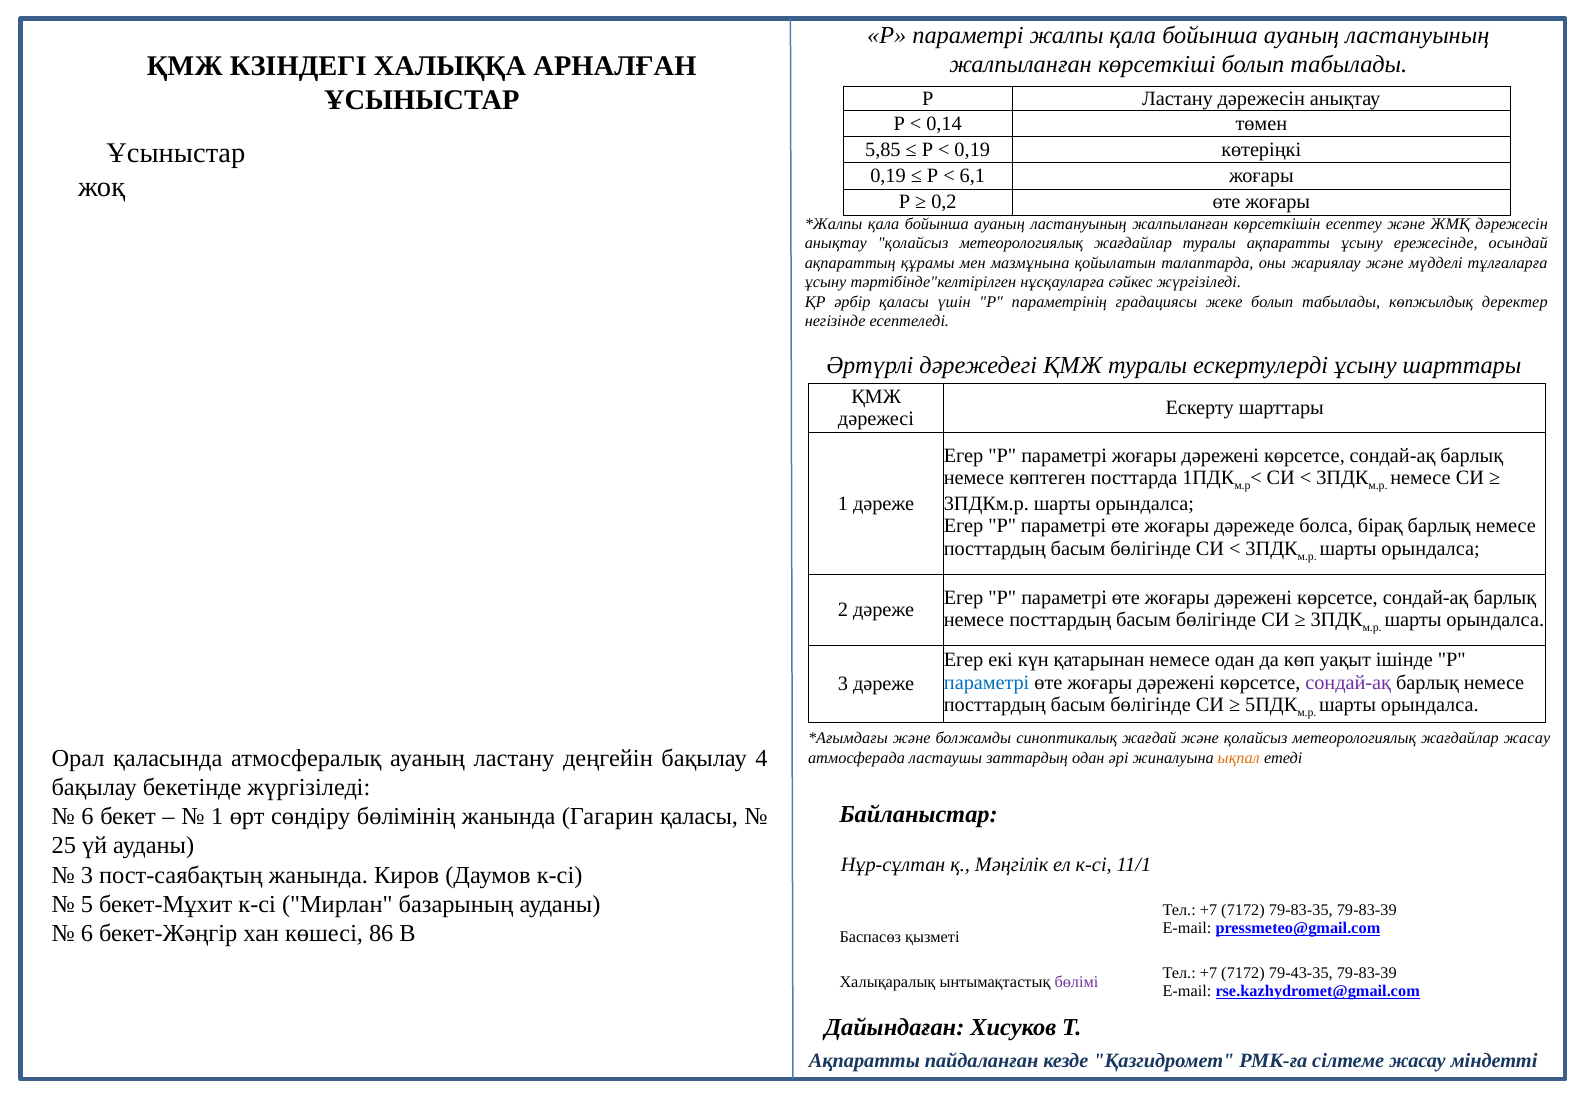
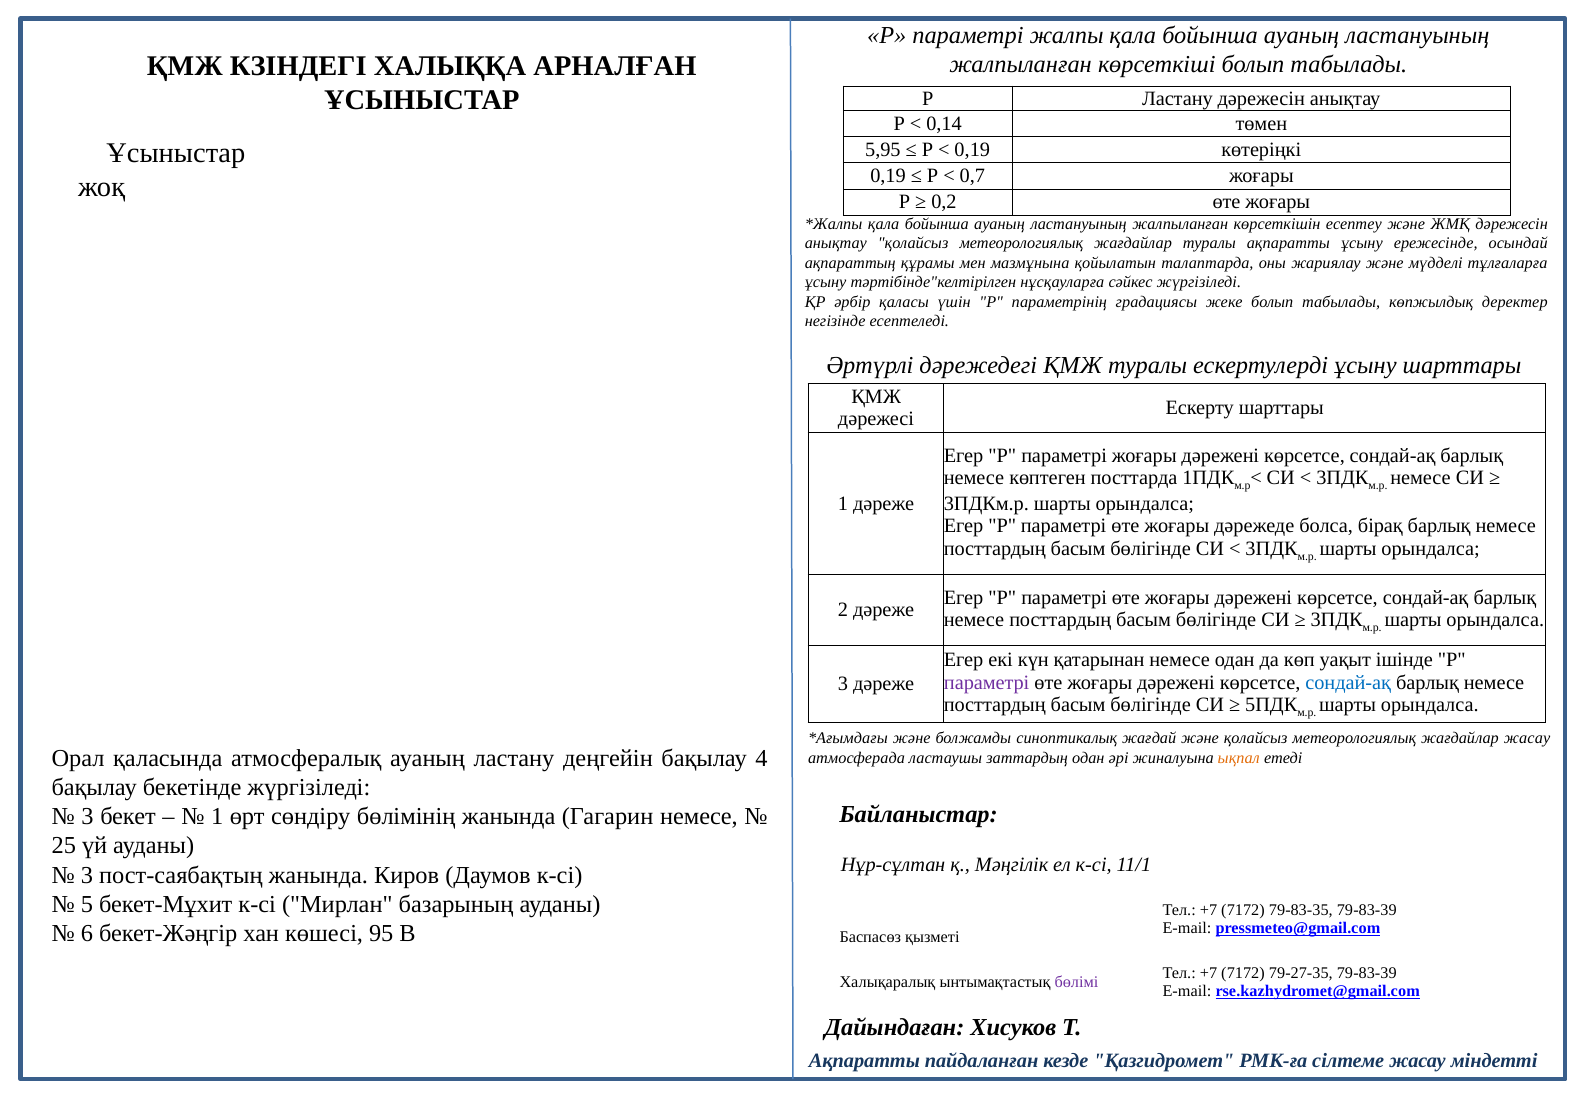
5,85: 5,85 -> 5,95
6,1: 6,1 -> 0,7
параметрі at (987, 682) colour: blue -> purple
сондай-ақ at (1348, 682) colour: purple -> blue
6 at (88, 817): 6 -> 3
Гагарин қаласы: қаласы -> немесе
86: 86 -> 95
79-43-35: 79-43-35 -> 79-27-35
